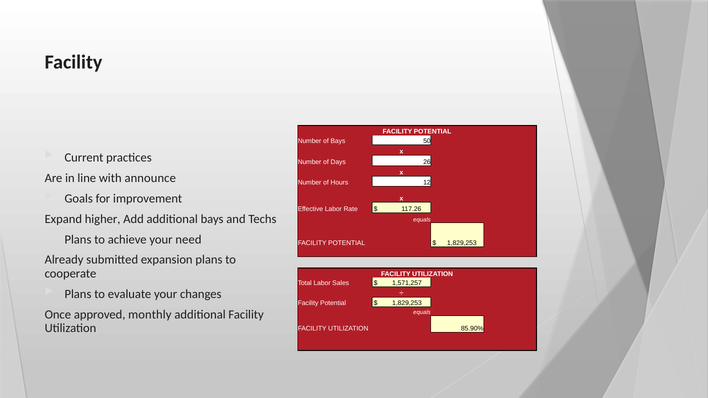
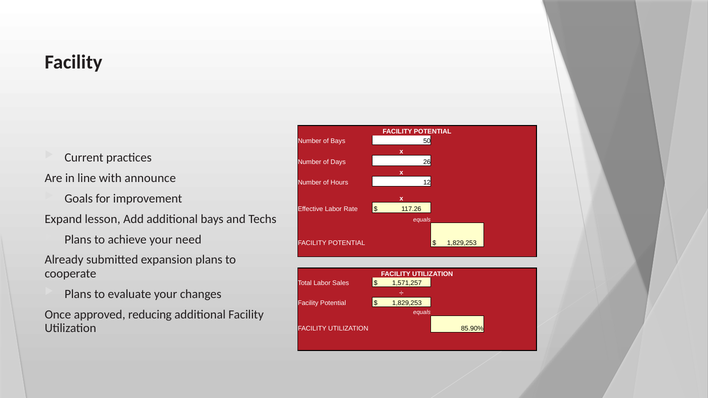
higher: higher -> lesson
monthly: monthly -> reducing
